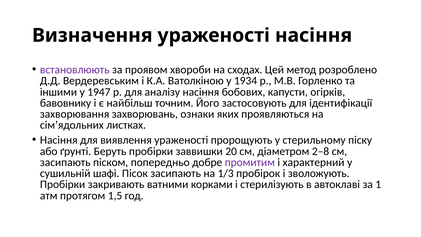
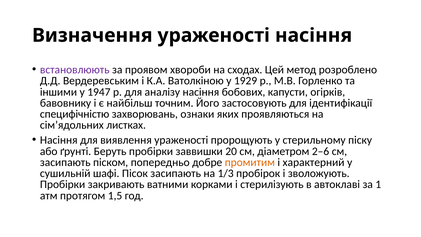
1934: 1934 -> 1929
захворювання: захворювання -> специфічністю
2–8: 2–8 -> 2–6
промитим colour: purple -> orange
